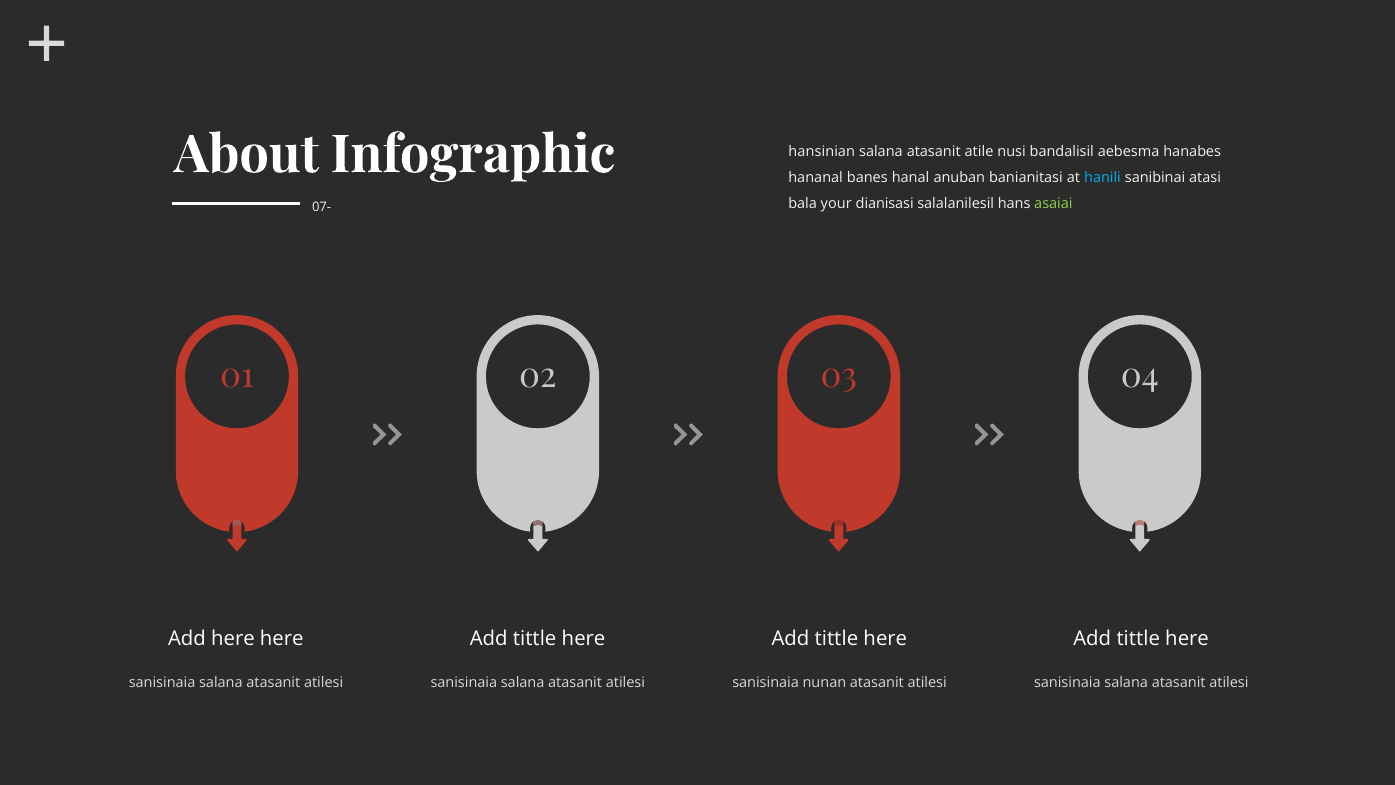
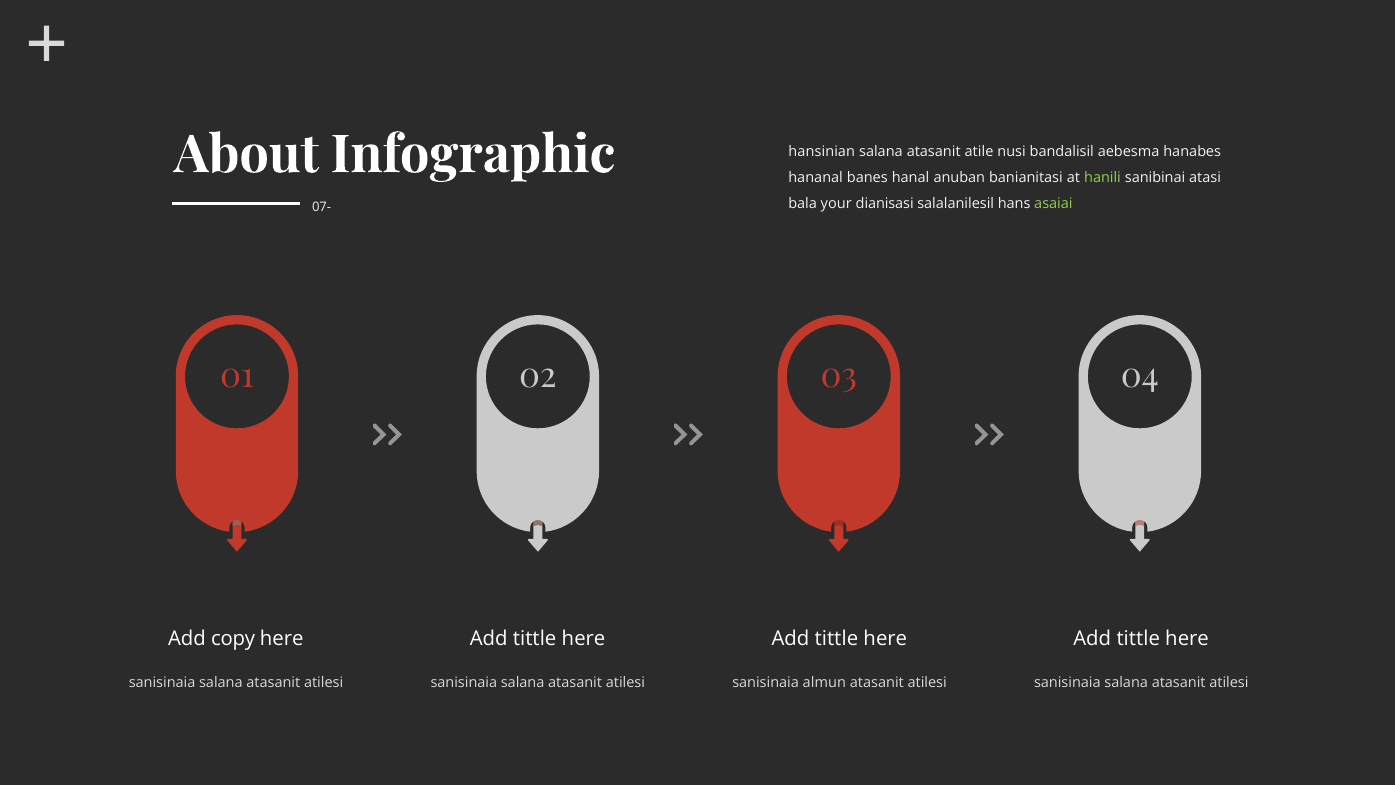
hanili colour: light blue -> light green
Add here: here -> copy
nunan: nunan -> almun
